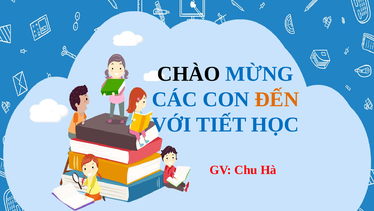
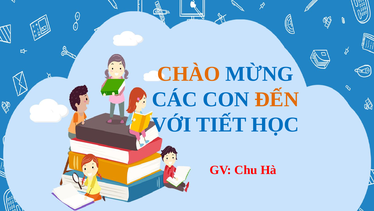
CHÀO colour: black -> orange
